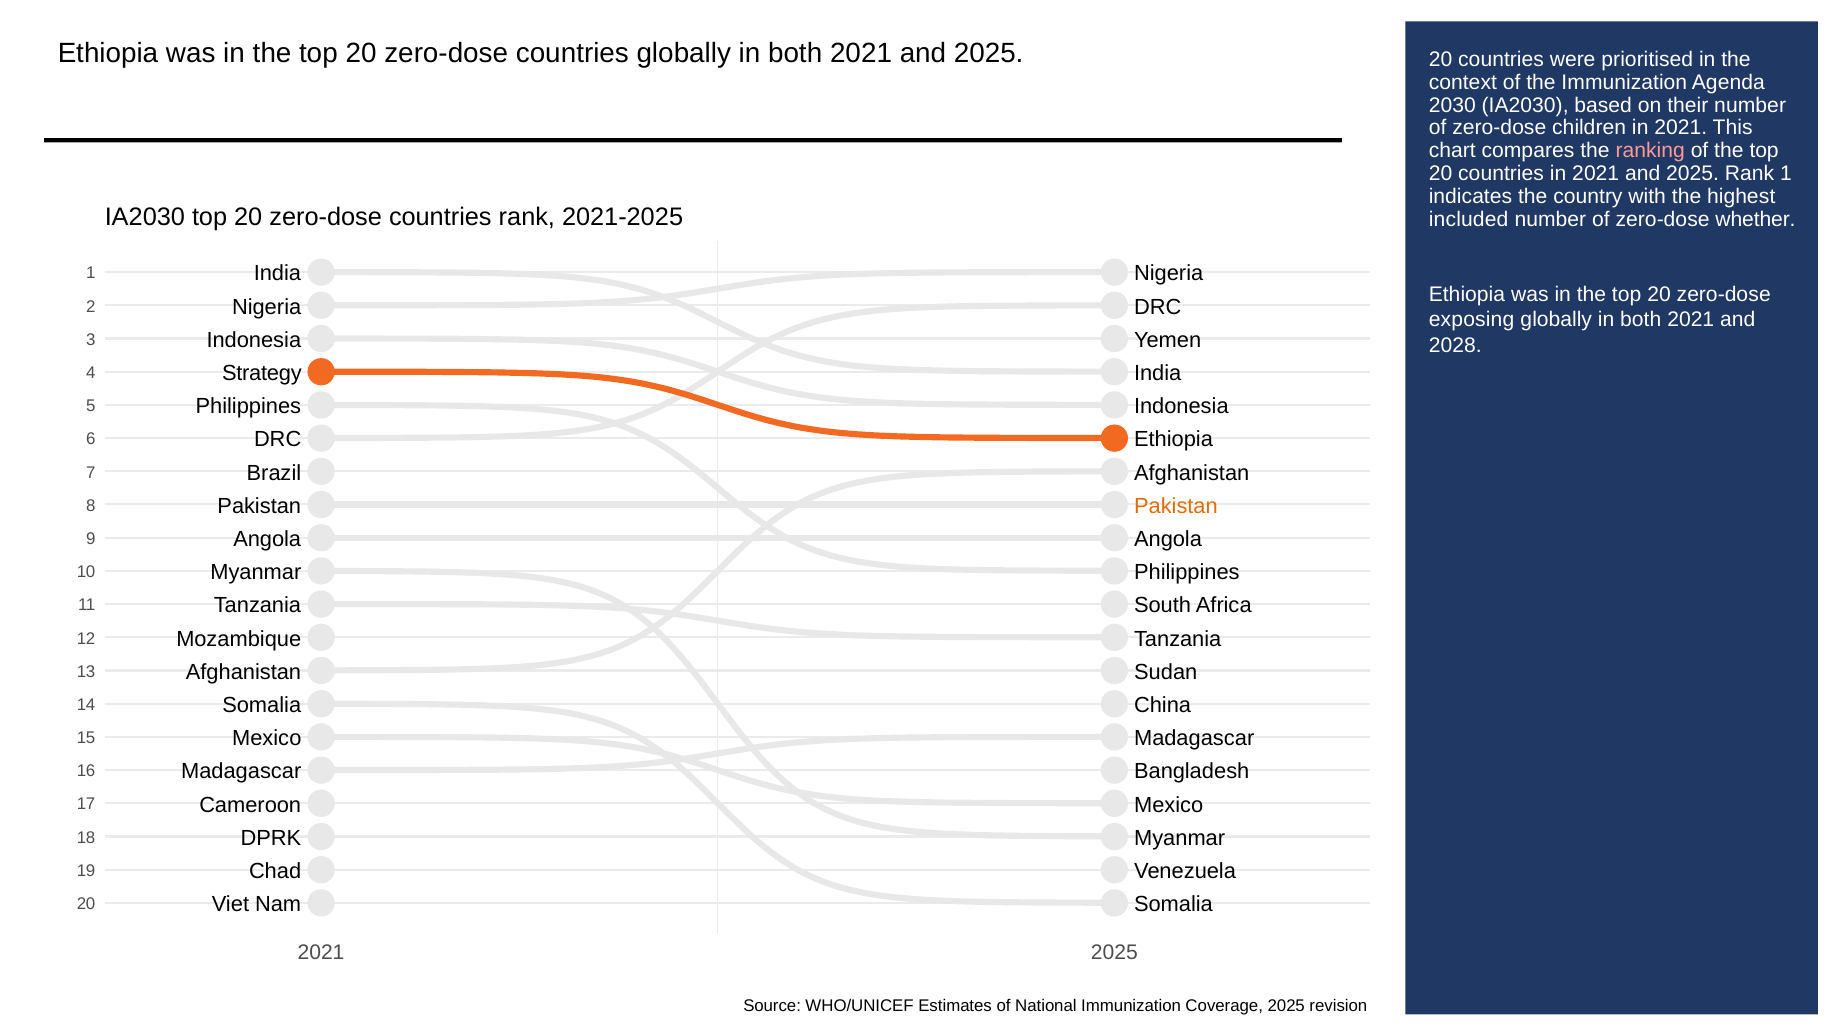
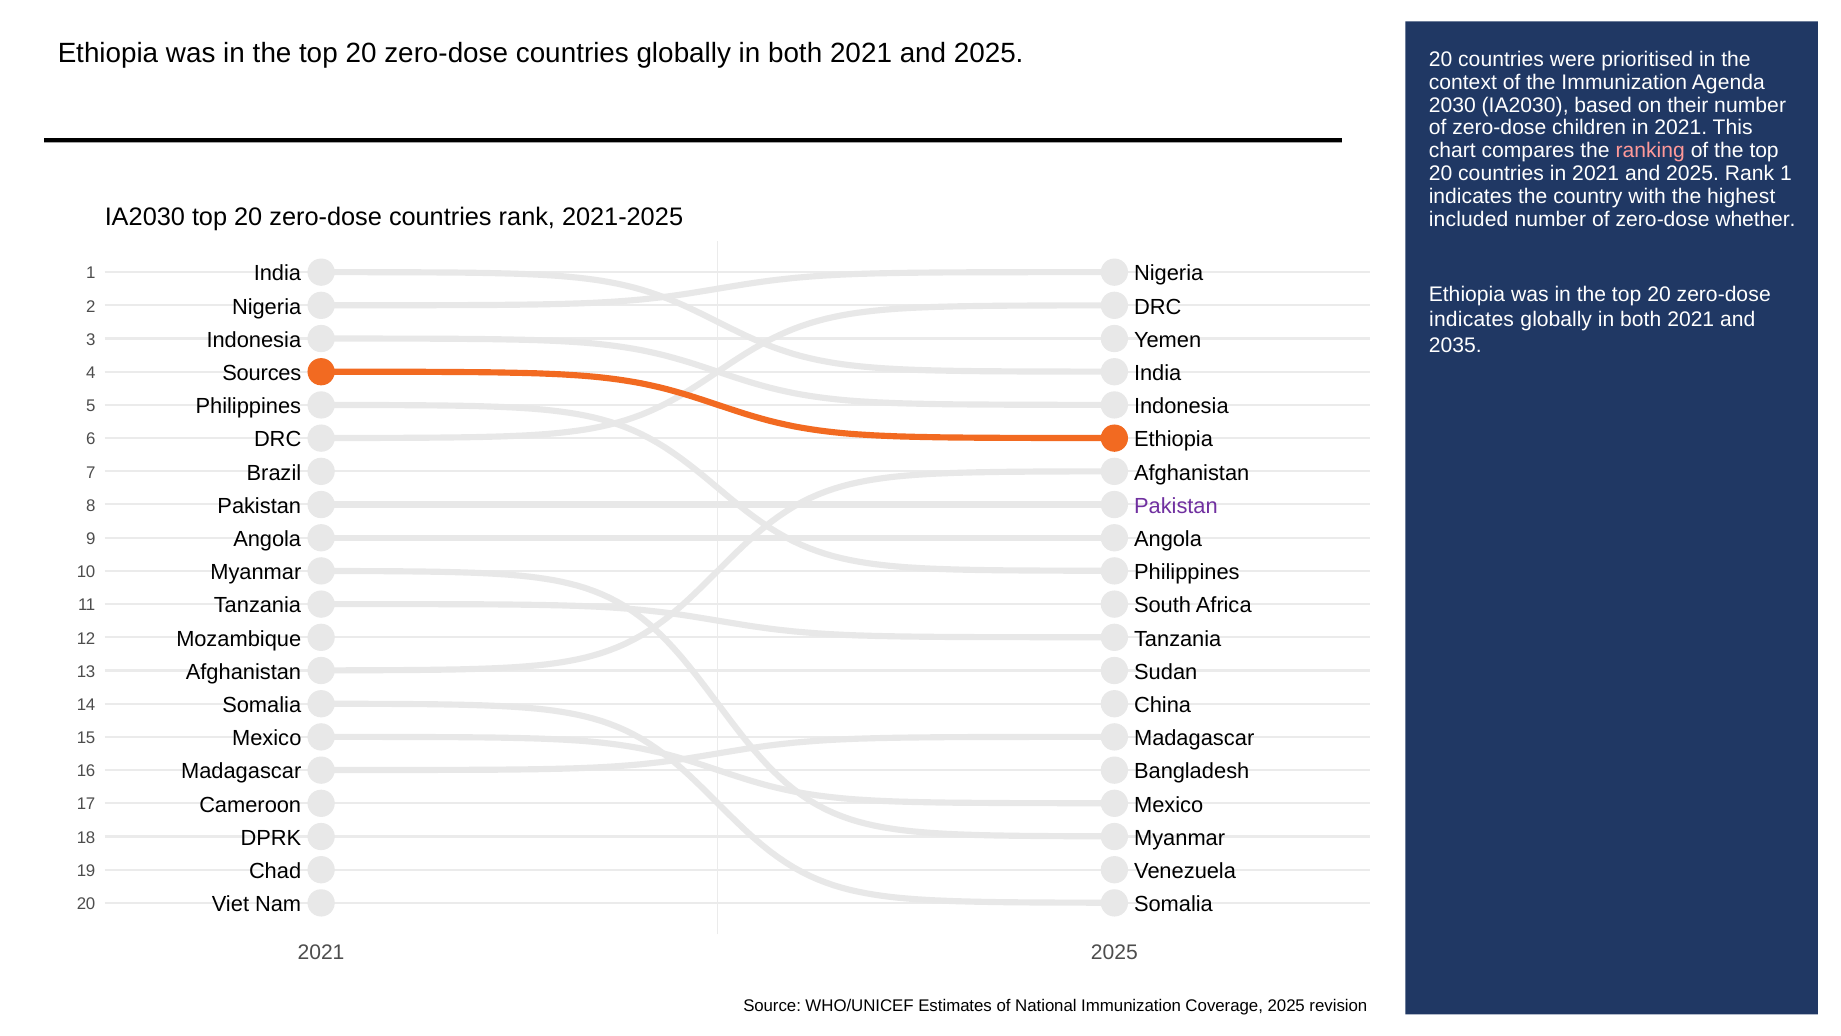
exposing at (1472, 320): exposing -> indicates
2028: 2028 -> 2035
Strategy: Strategy -> Sources
Pakistan at (1176, 506) colour: orange -> purple
